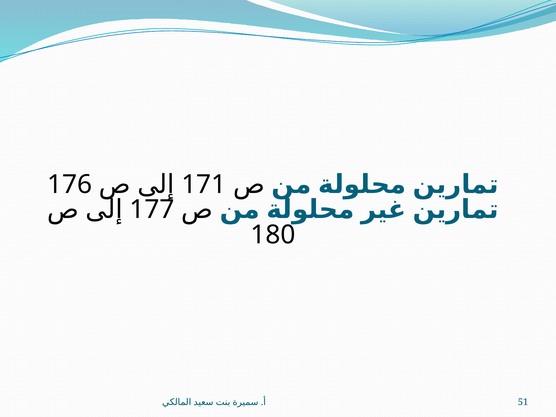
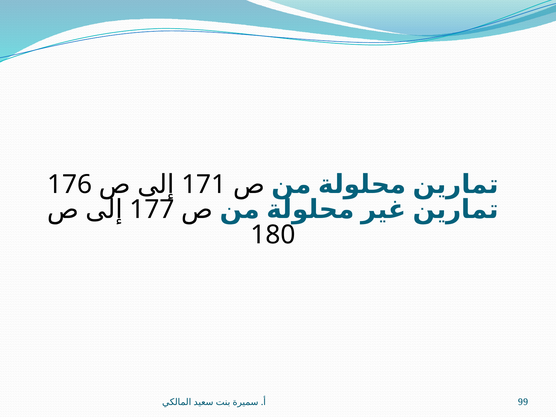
51: 51 -> 99
